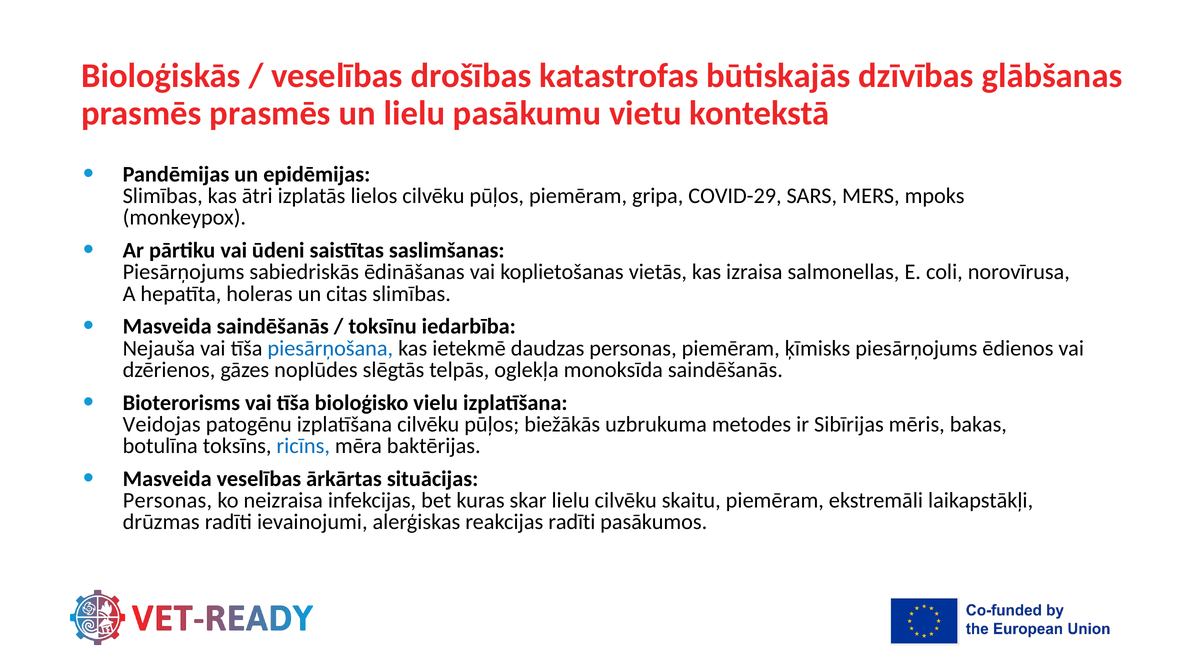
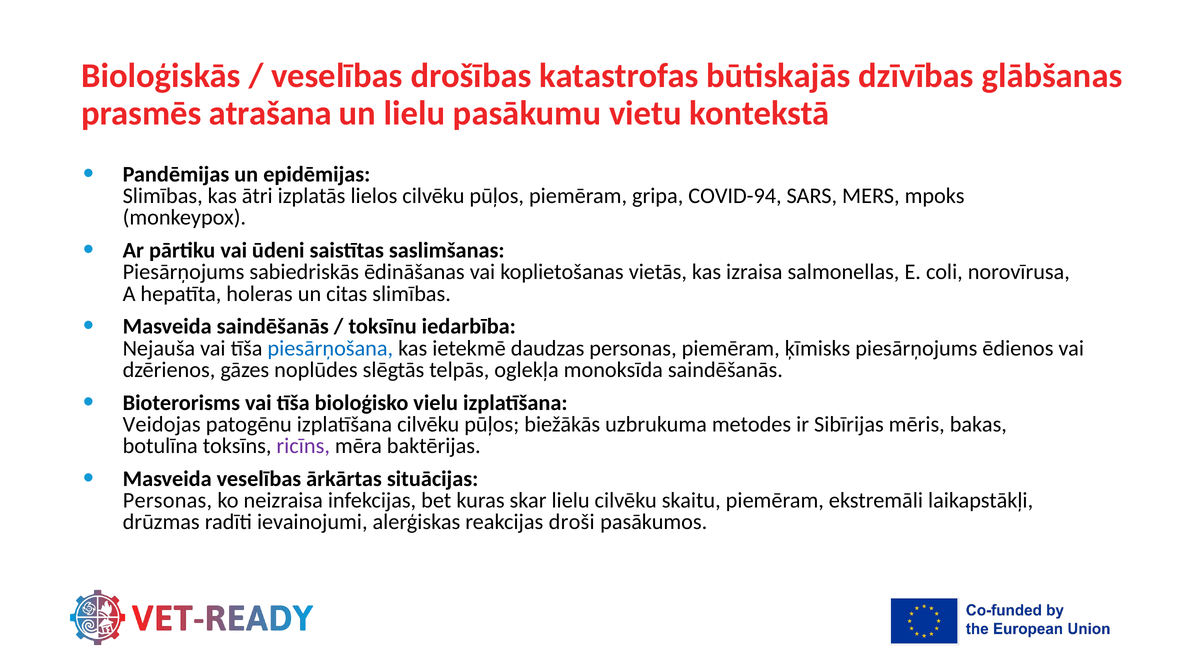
prasmēs prasmēs: prasmēs -> atrašana
COVID-29: COVID-29 -> COVID-94
ricīns colour: blue -> purple
reakcijas radīti: radīti -> droši
